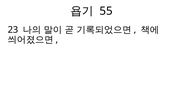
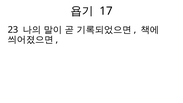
55: 55 -> 17
